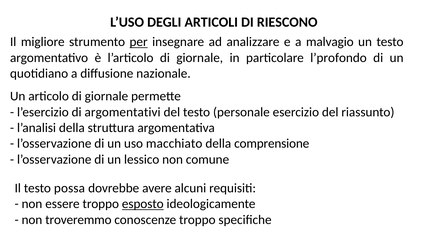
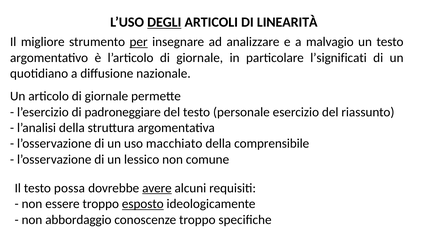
DEGLI underline: none -> present
RIESCONO: RIESCONO -> LINEARITÀ
l’profondo: l’profondo -> l’significati
argomentativi: argomentativi -> padroneggiare
comprensione: comprensione -> comprensibile
avere underline: none -> present
troveremmo: troveremmo -> abbordaggio
